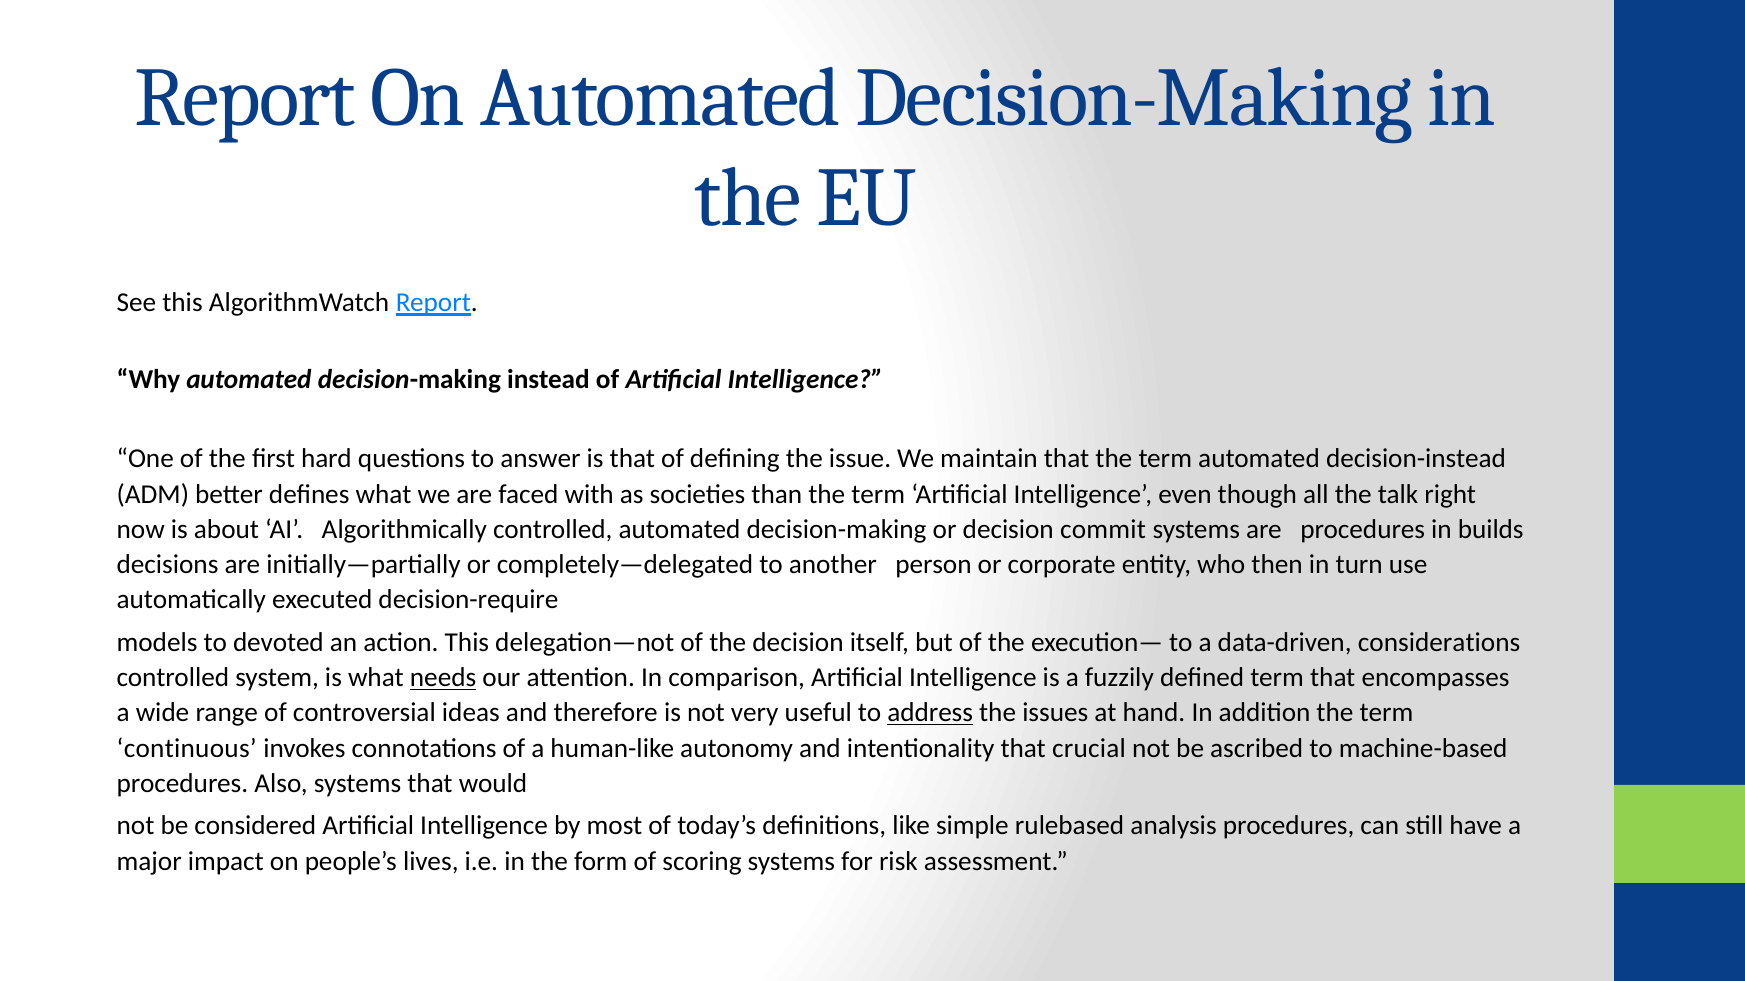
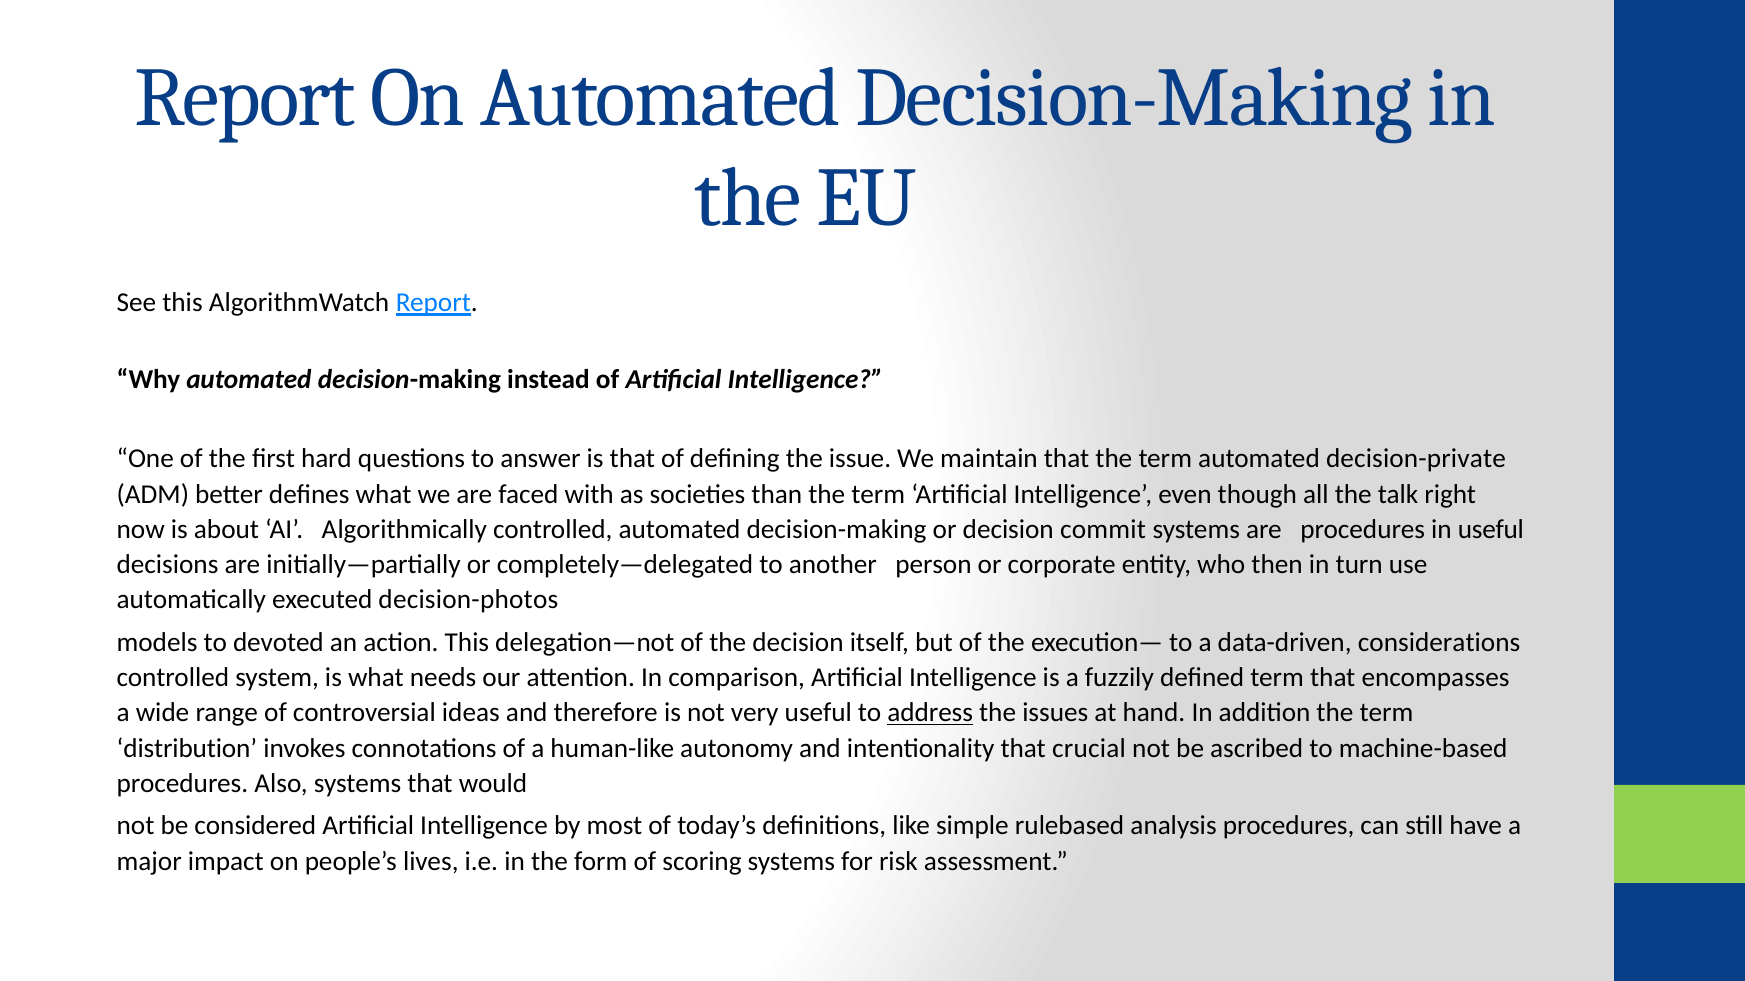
decision-instead: decision-instead -> decision-private
in builds: builds -> useful
decision-require: decision-require -> decision-photos
needs underline: present -> none
continuous: continuous -> distribution
